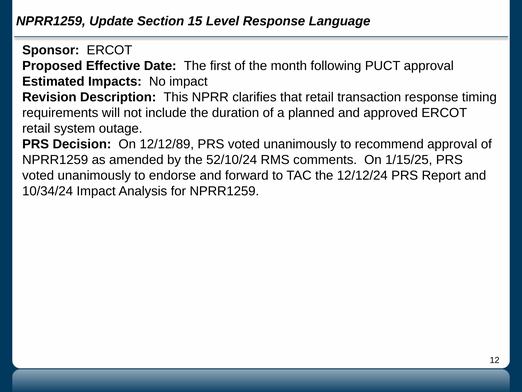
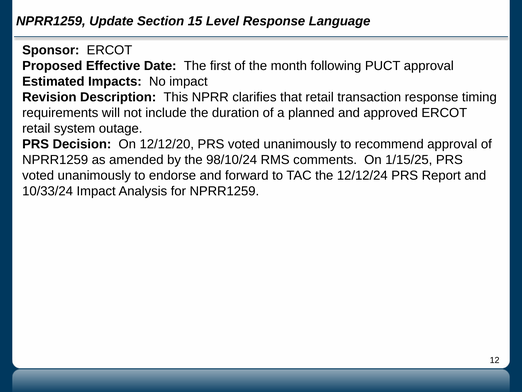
12/12/89: 12/12/89 -> 12/12/20
52/10/24: 52/10/24 -> 98/10/24
10/34/24: 10/34/24 -> 10/33/24
